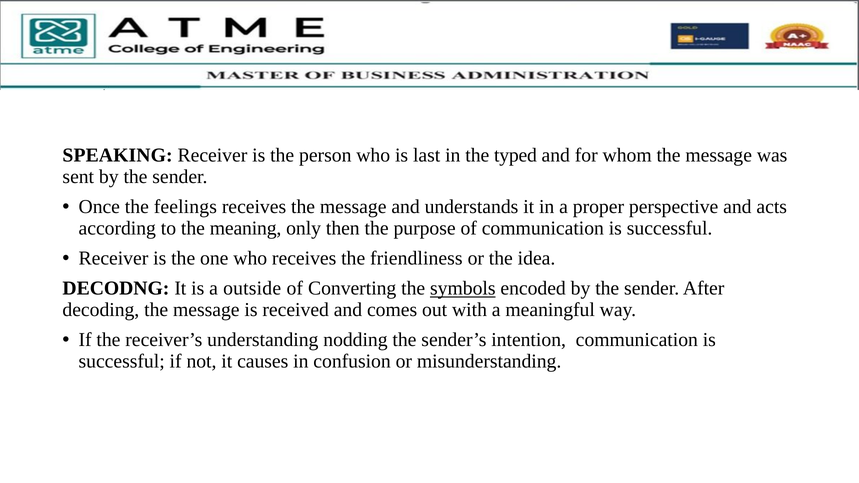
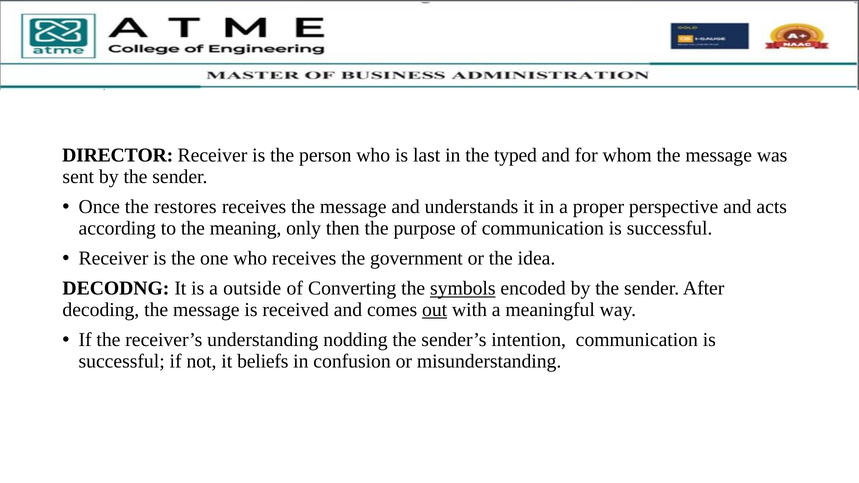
SPEAKING: SPEAKING -> DIRECTOR
feelings: feelings -> restores
friendliness: friendliness -> government
out underline: none -> present
causes: causes -> beliefs
